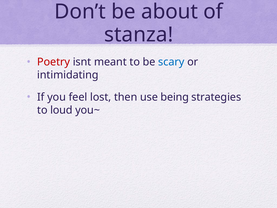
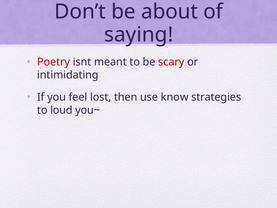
stanza: stanza -> saying
scary colour: blue -> red
being: being -> know
